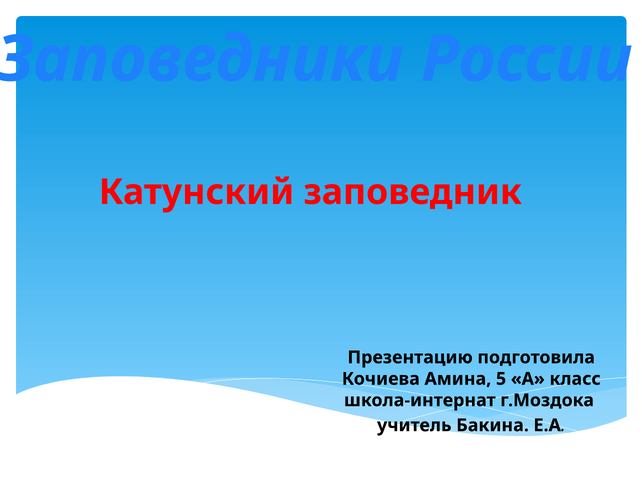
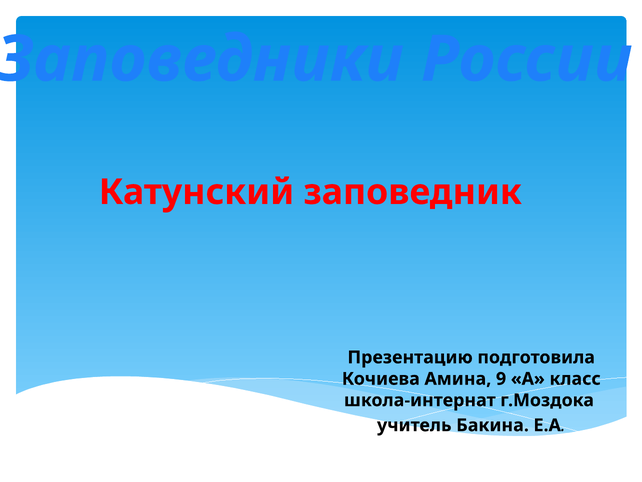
5: 5 -> 9
